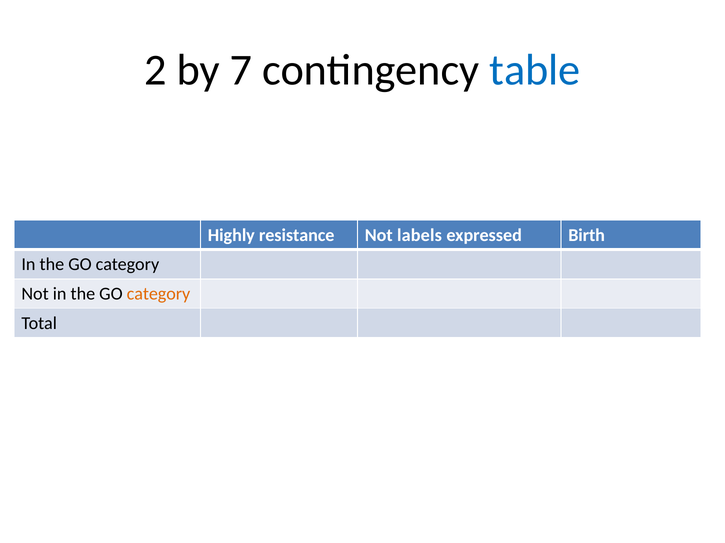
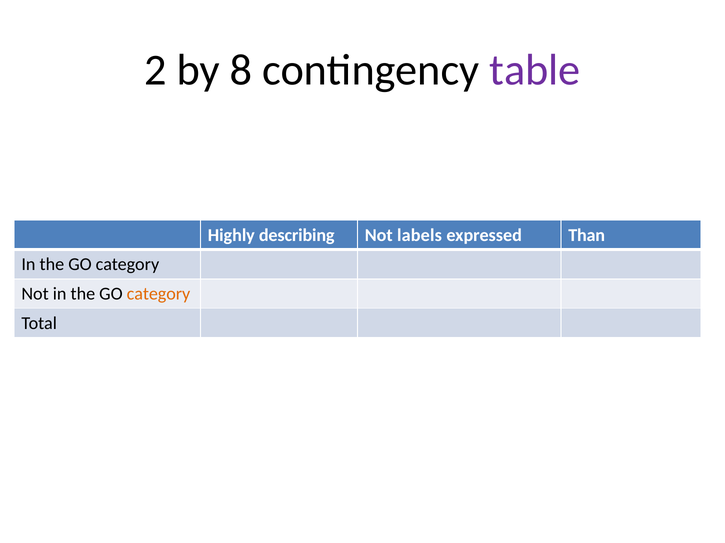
7: 7 -> 8
table colour: blue -> purple
resistance: resistance -> describing
Birth: Birth -> Than
